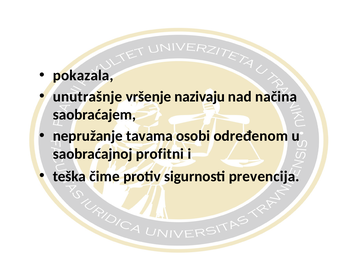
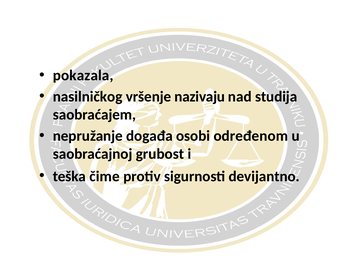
unutrašnje: unutrašnje -> nasilničkog
načina: načina -> studija
tavama: tavama -> događa
profitni: profitni -> grubost
prevencija: prevencija -> devijantno
